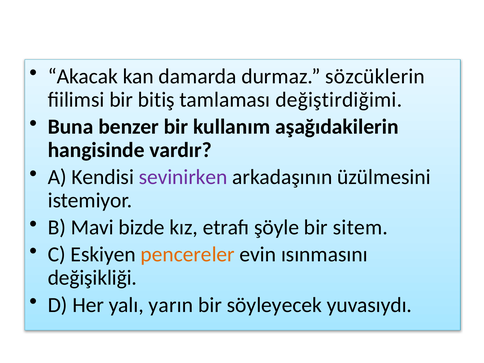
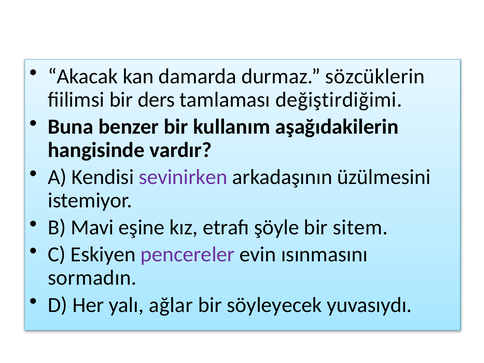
bitiş: bitiş -> ders
bizde: bizde -> eşine
pencereler colour: orange -> purple
değişikliği: değişikliği -> sormadın
yarın: yarın -> ağlar
